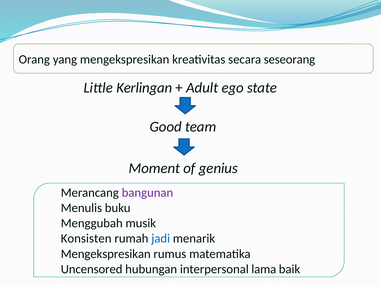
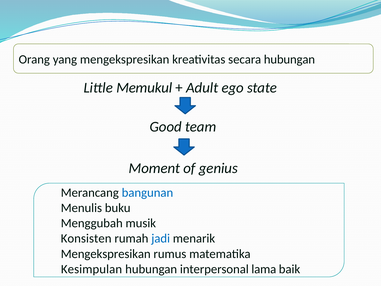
secara seseorang: seseorang -> hubungan
Kerlingan: Kerlingan -> Memukul
bangunan colour: purple -> blue
Uncensored: Uncensored -> Kesimpulan
